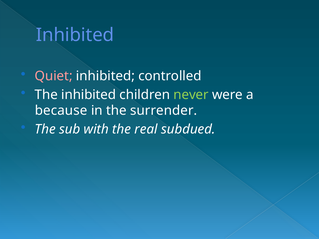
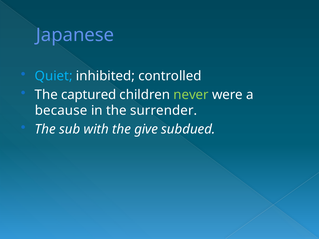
Inhibited at (75, 35): Inhibited -> Japanese
Quiet colour: pink -> light blue
The inhibited: inhibited -> captured
real: real -> give
